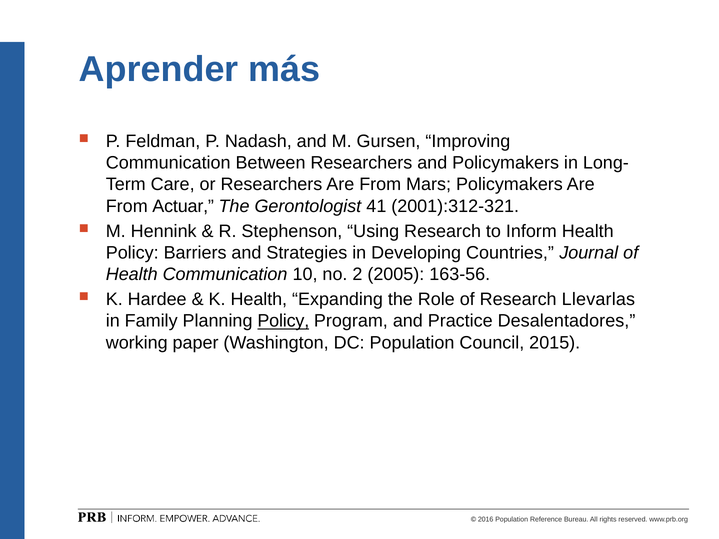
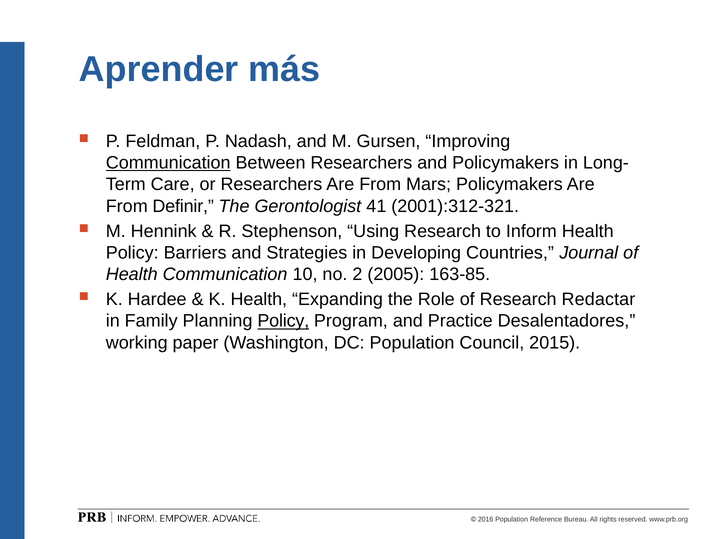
Communication at (168, 163) underline: none -> present
Actuar: Actuar -> Definir
163-56: 163-56 -> 163-85
Llevarlas: Llevarlas -> Redactar
